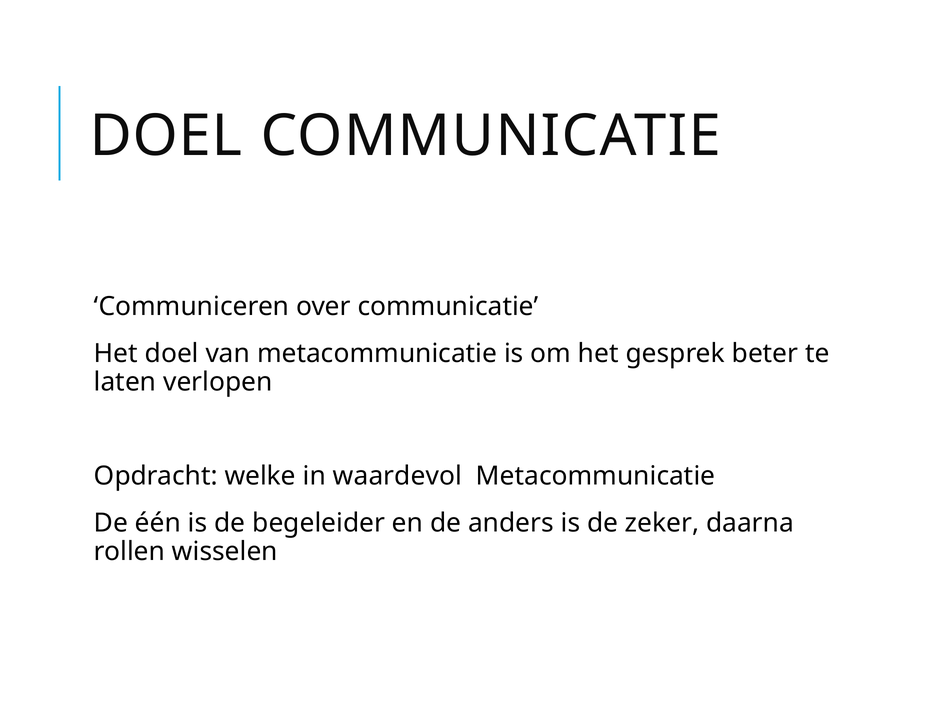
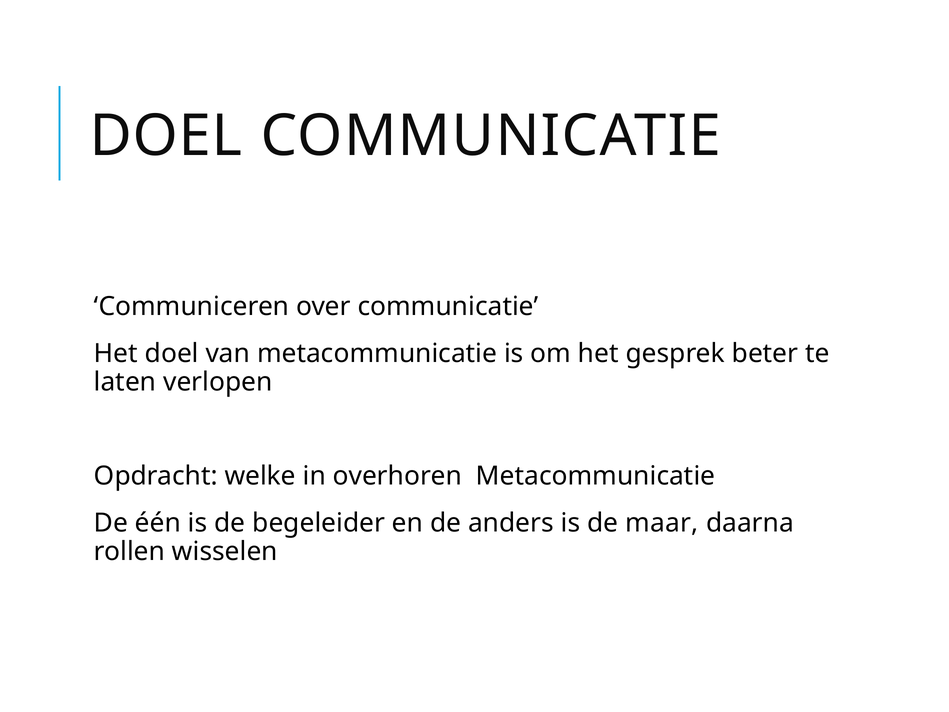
waardevol: waardevol -> overhoren
zeker: zeker -> maar
